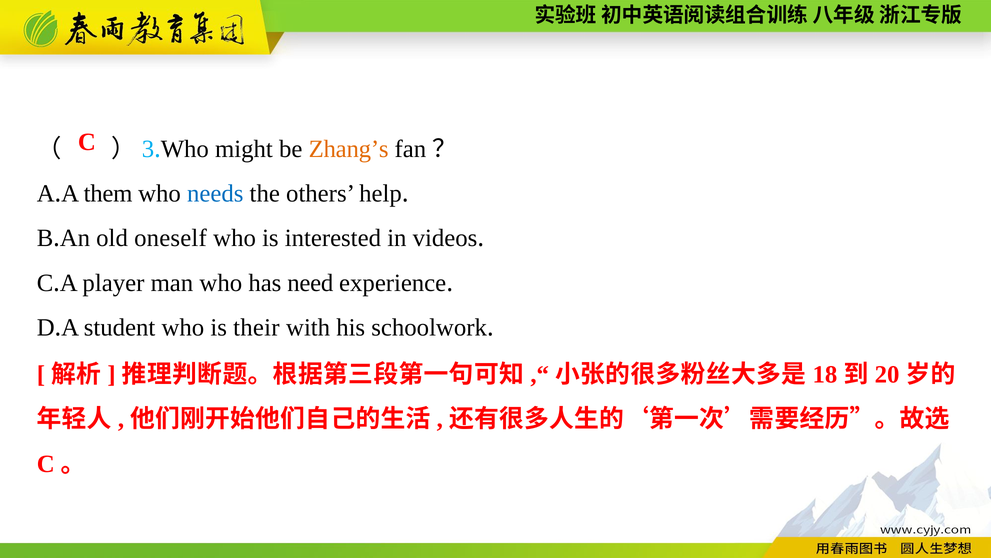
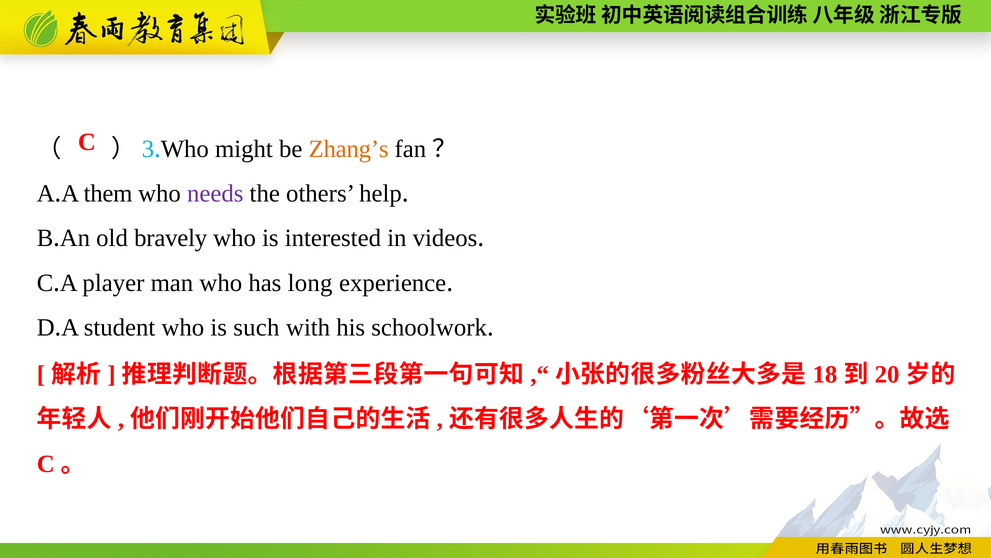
needs colour: blue -> purple
oneself: oneself -> bravely
need: need -> long
their: their -> such
